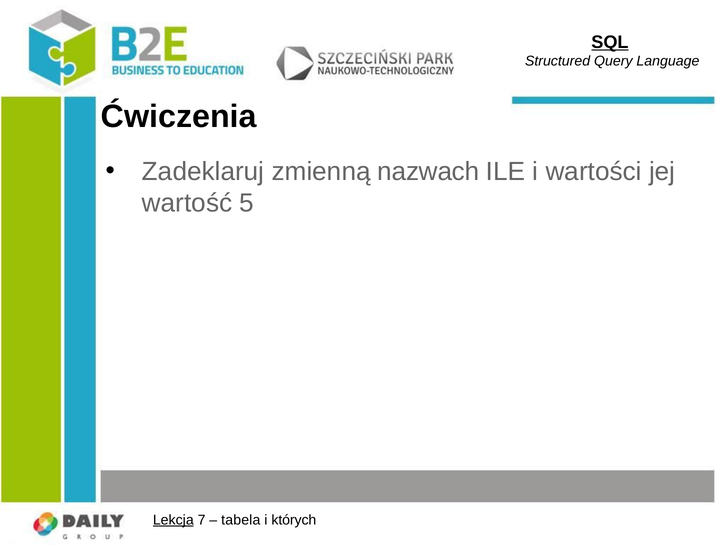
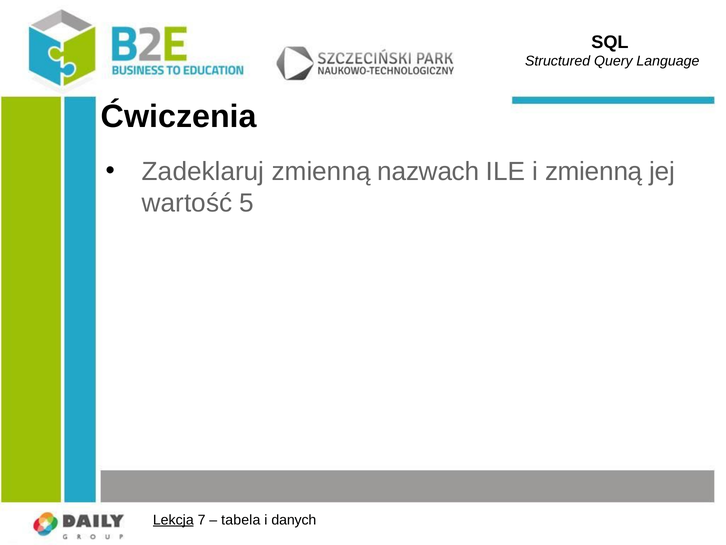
SQL underline: present -> none
i wartości: wartości -> zmienną
których: których -> danych
